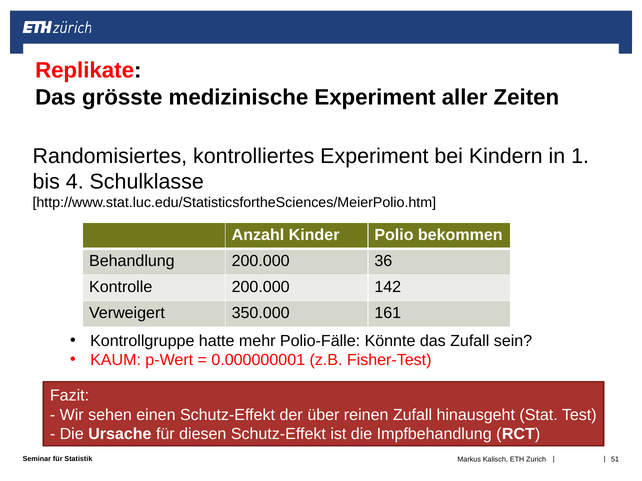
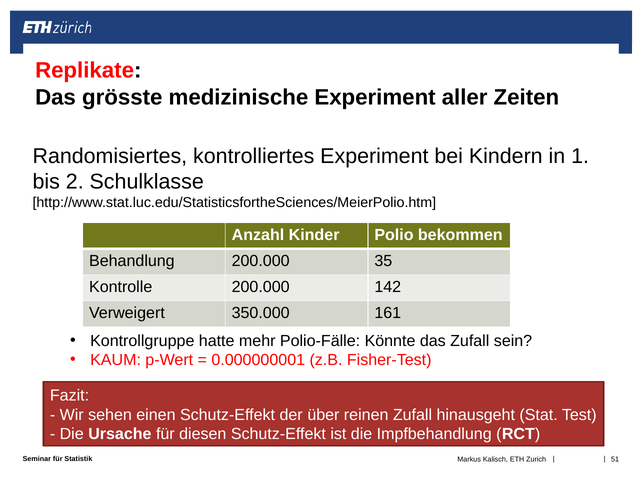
4: 4 -> 2
36: 36 -> 35
